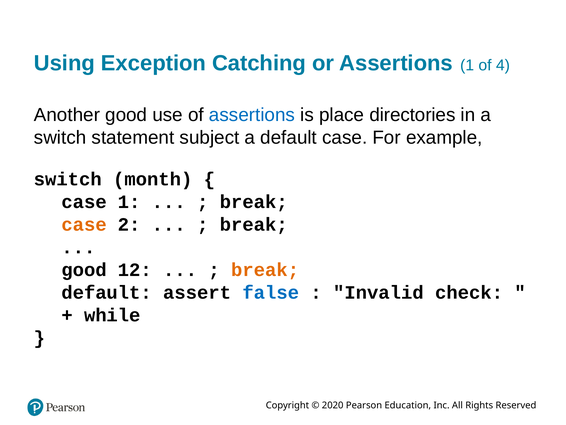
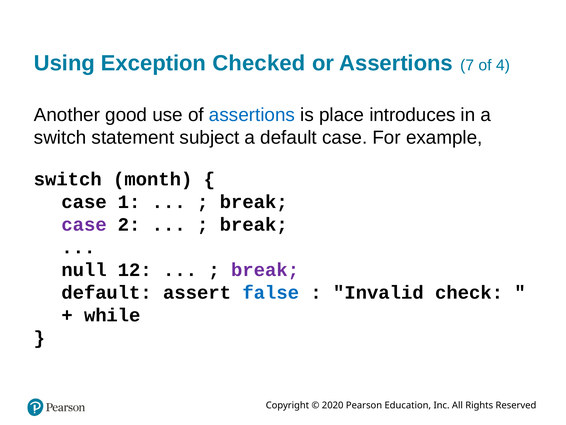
Catching: Catching -> Checked
Assertions 1: 1 -> 7
directories: directories -> introduces
case at (84, 224) colour: orange -> purple
good at (84, 270): good -> null
break at (265, 270) colour: orange -> purple
